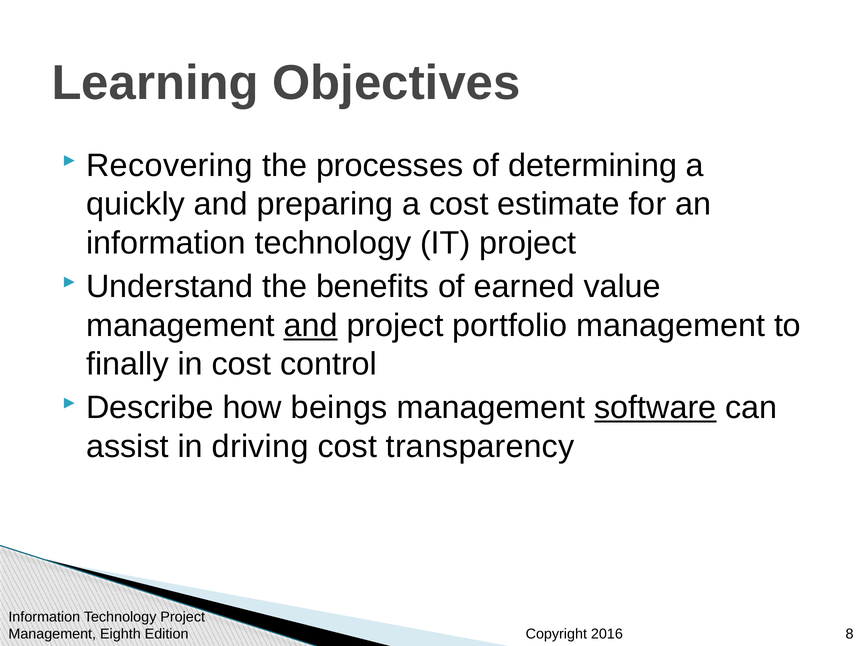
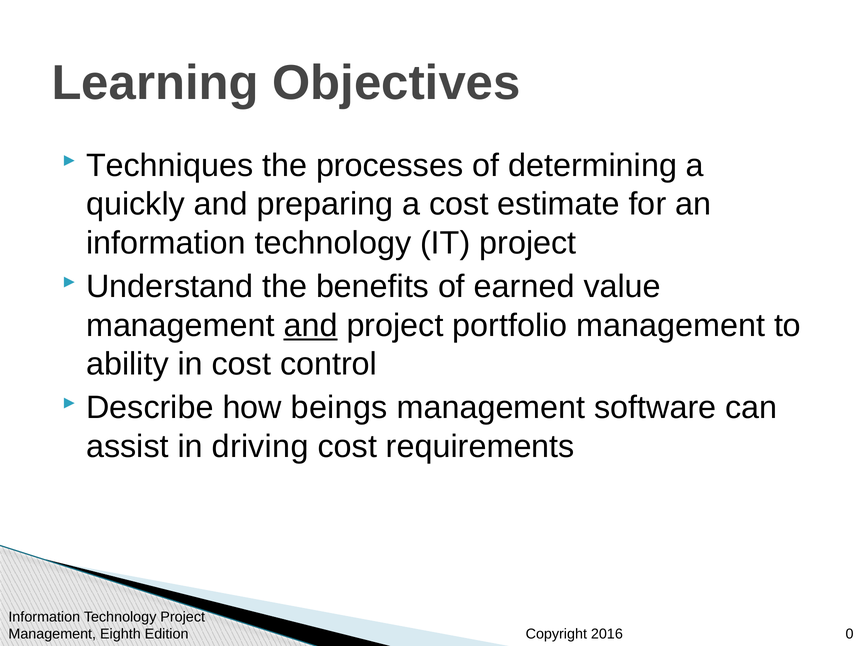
Recovering: Recovering -> Techniques
finally: finally -> ability
software underline: present -> none
transparency: transparency -> requirements
8: 8 -> 0
